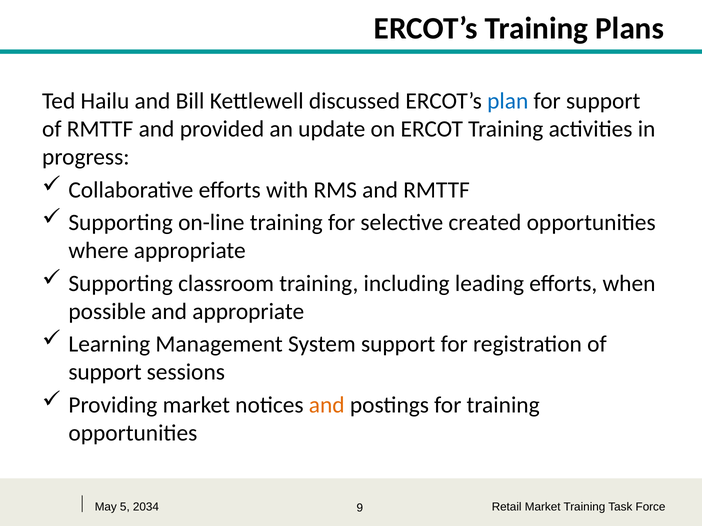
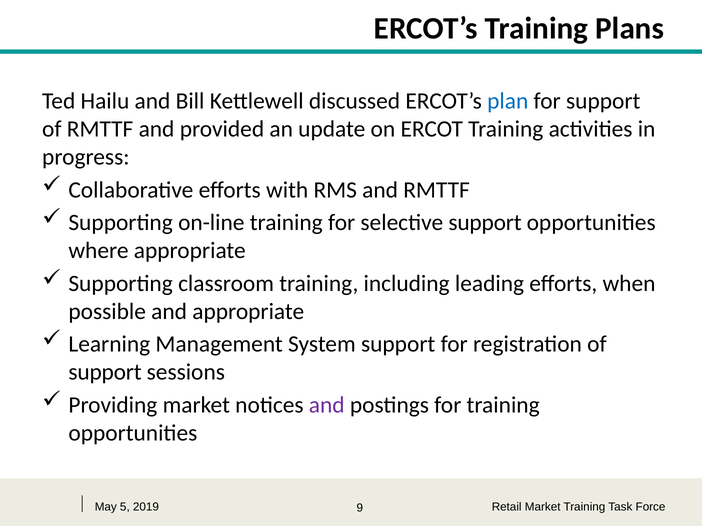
selective created: created -> support
and at (327, 405) colour: orange -> purple
2034: 2034 -> 2019
